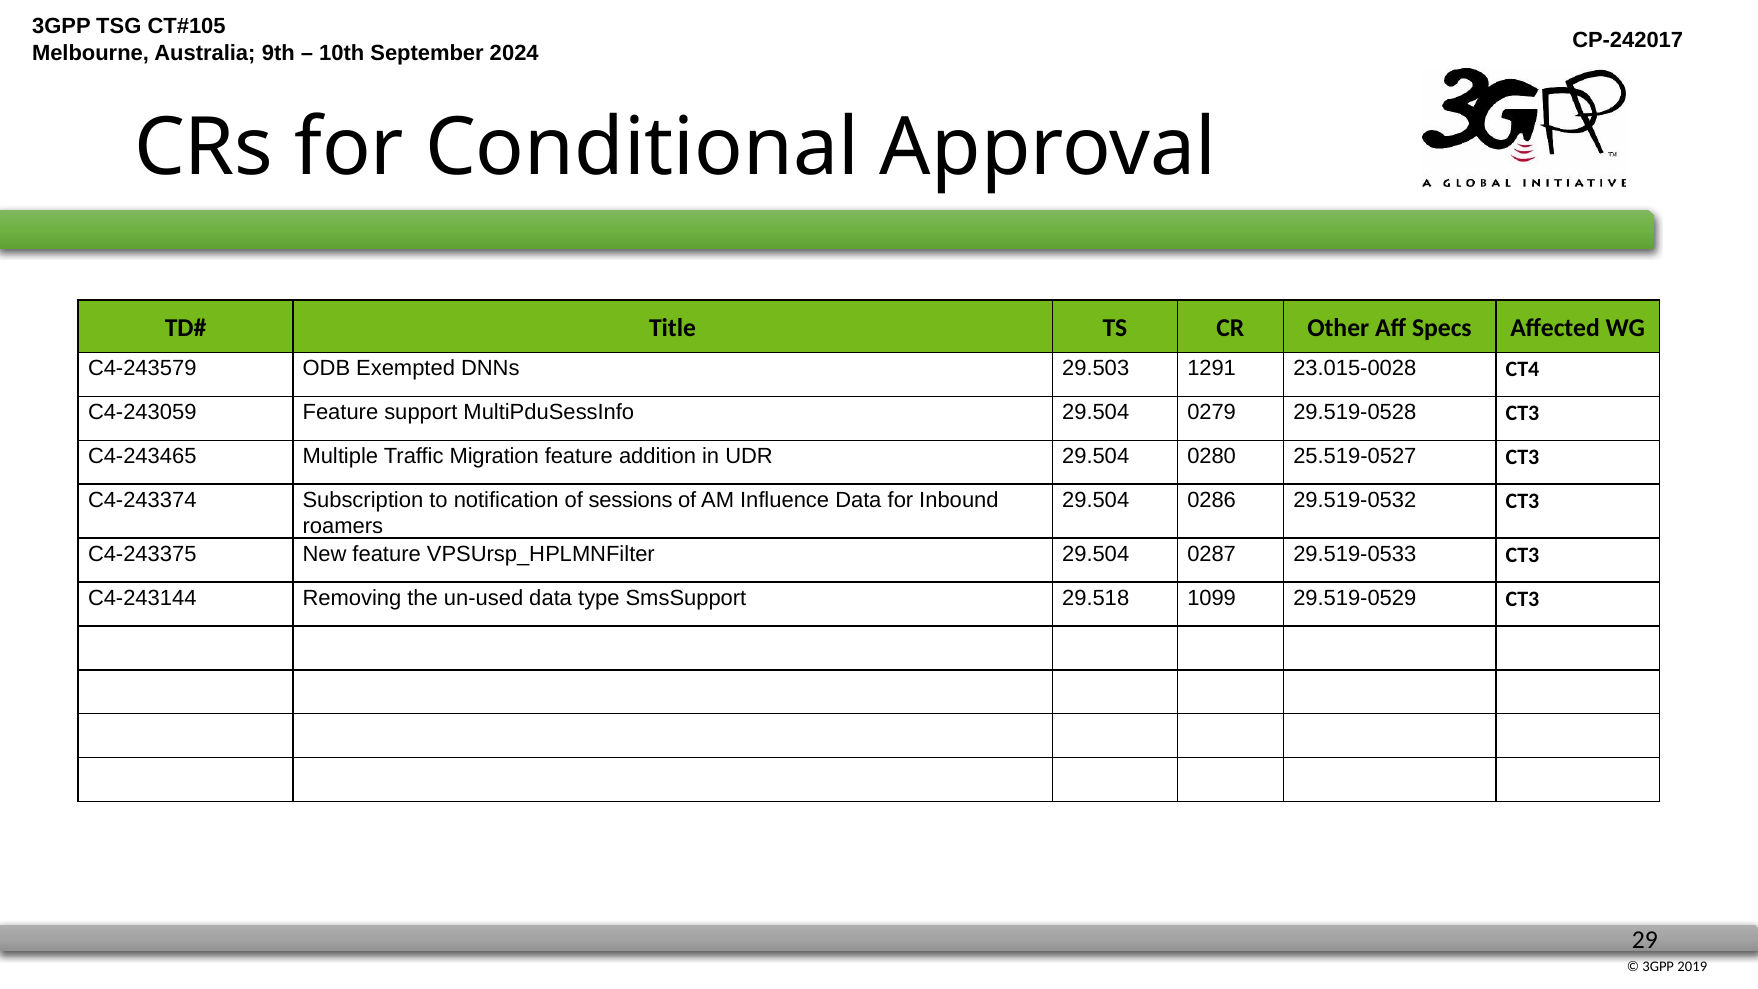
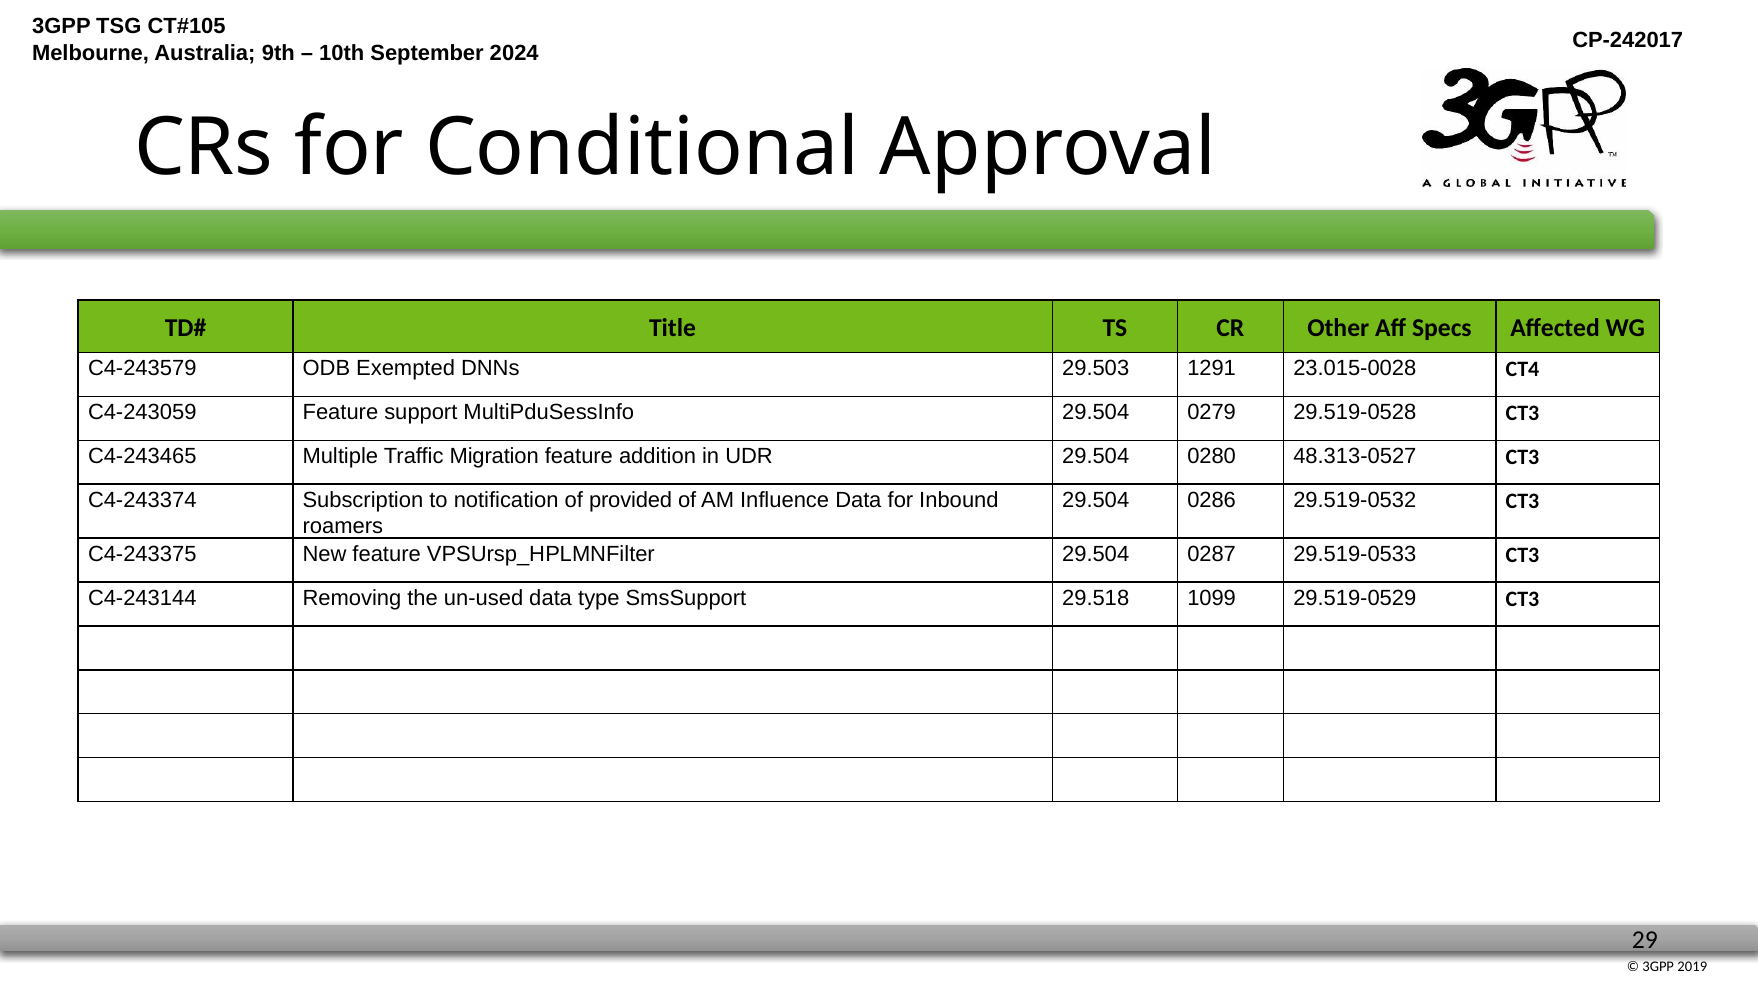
25.519-0527: 25.519-0527 -> 48.313-0527
sessions: sessions -> provided
